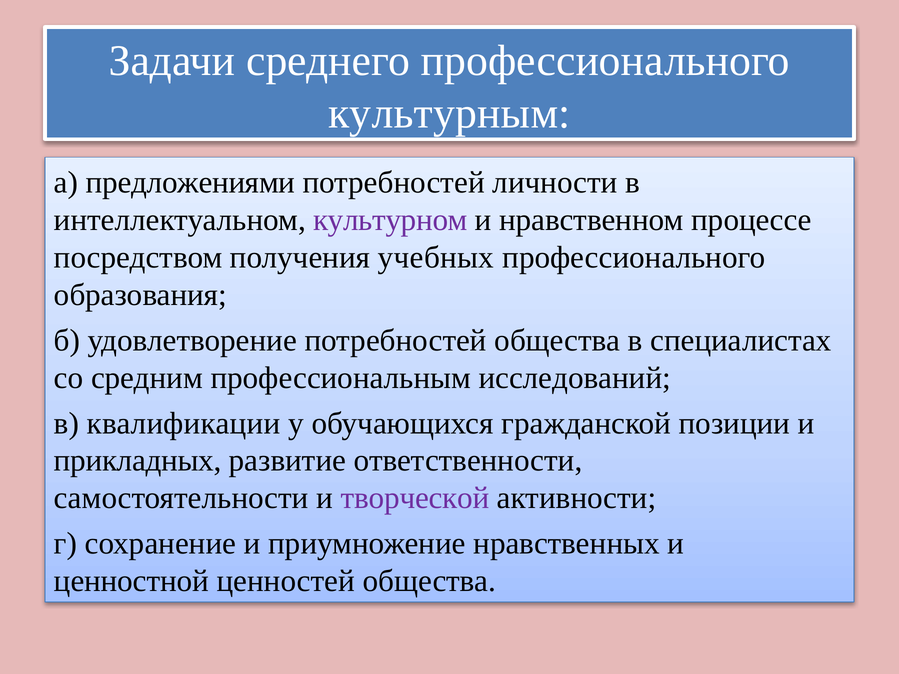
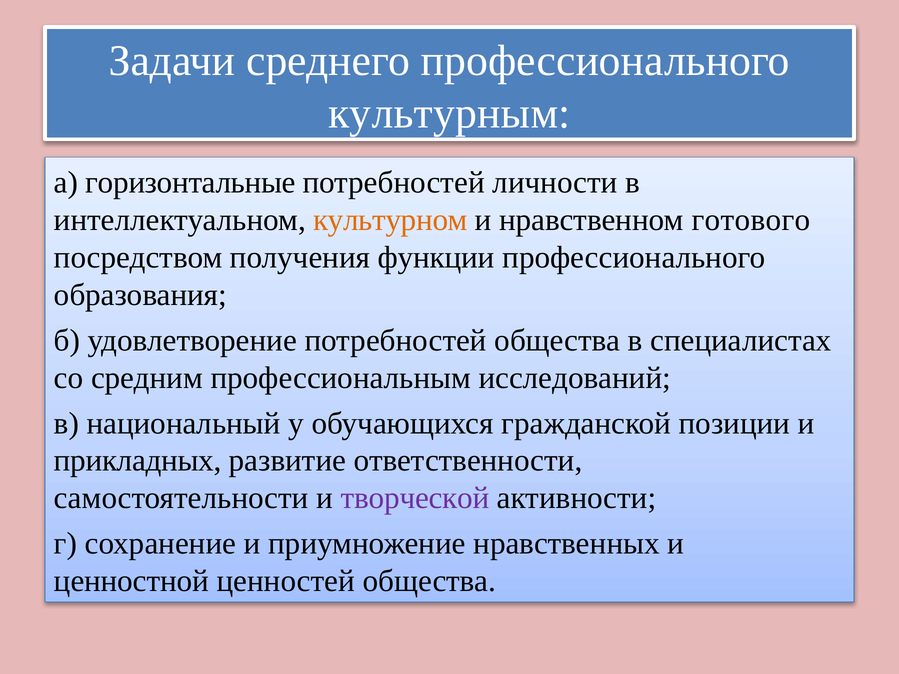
предложениями: предложениями -> горизонтальные
культурном colour: purple -> orange
процессе: процессе -> готового
учебных: учебных -> функции
квалификации: квалификации -> национальный
